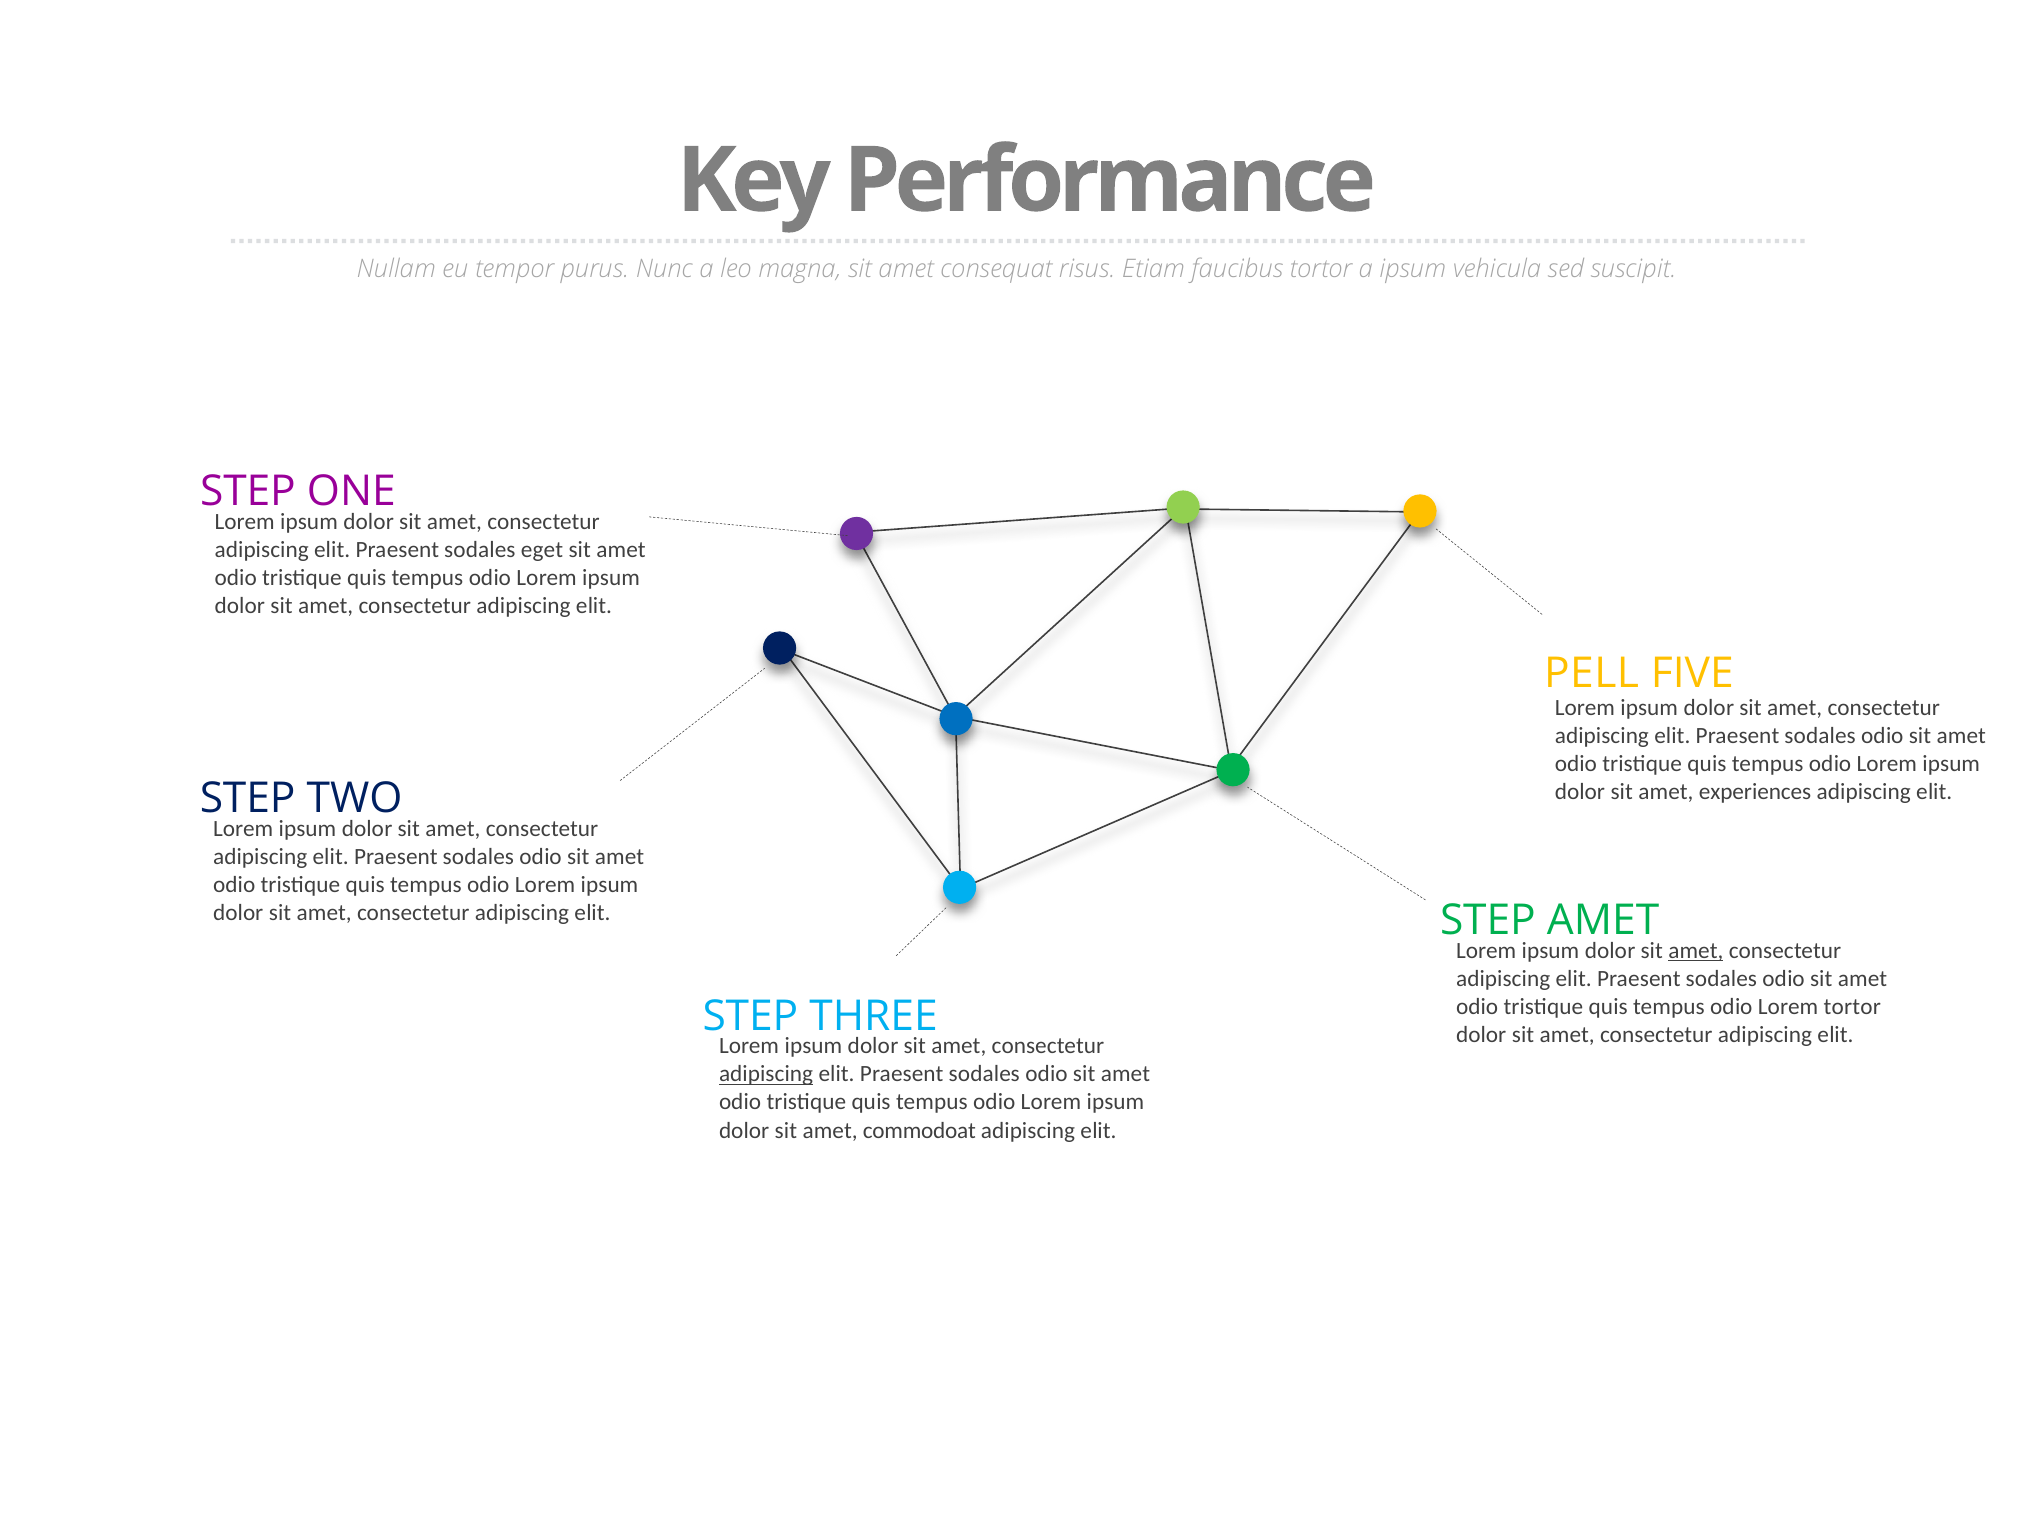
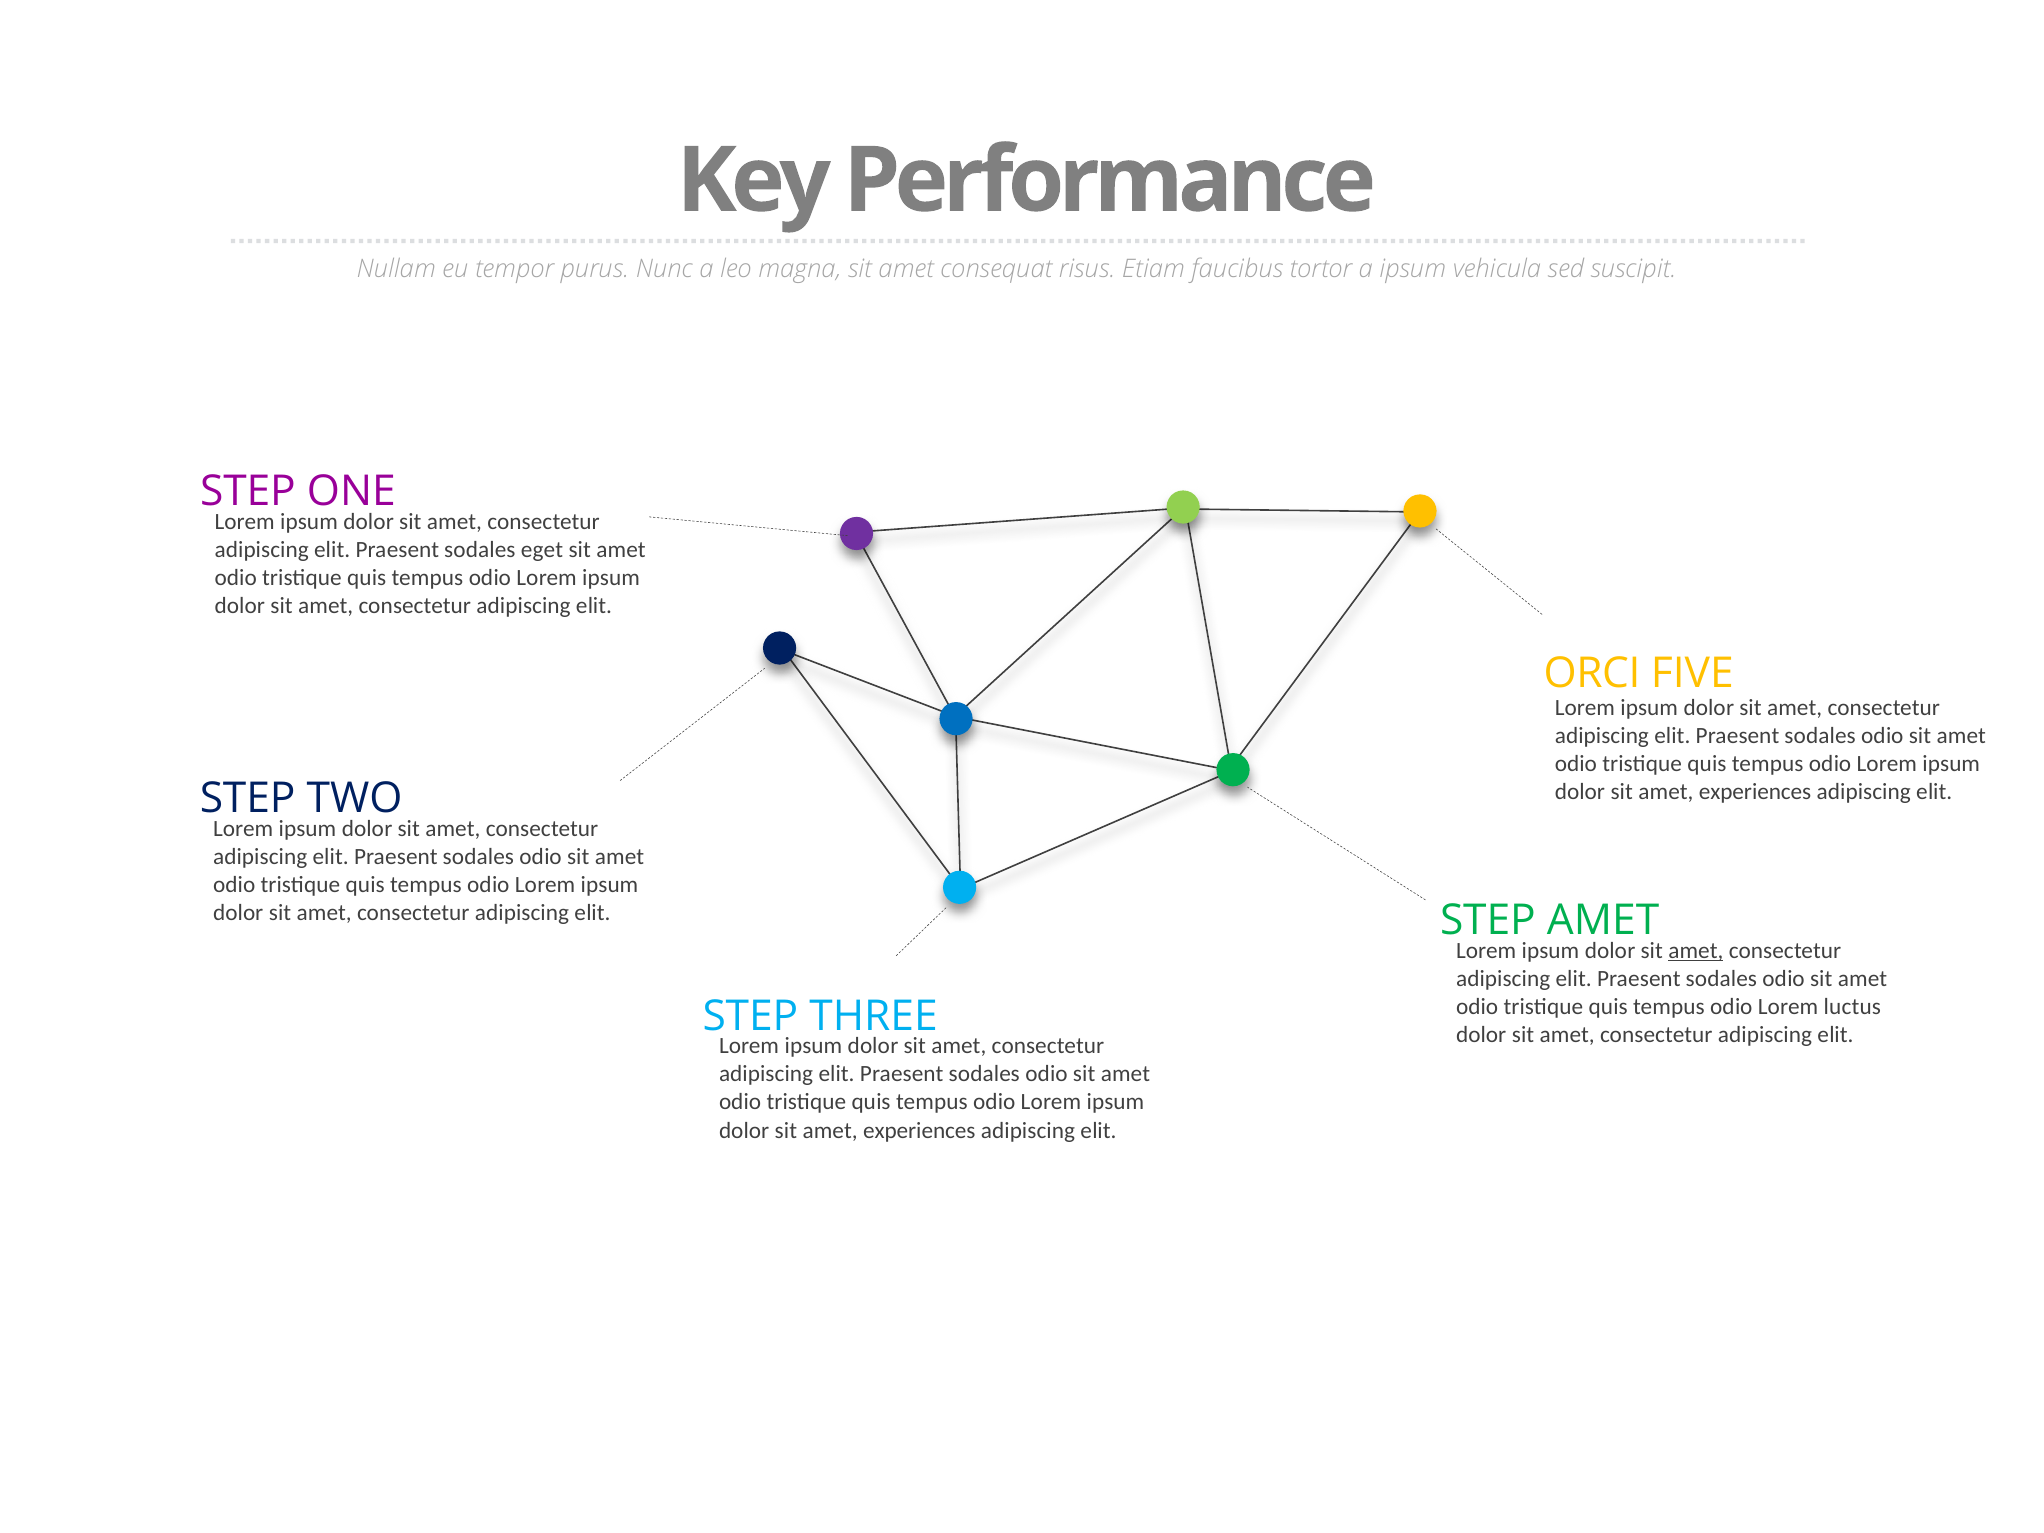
PELL: PELL -> ORCI
Lorem tortor: tortor -> luctus
adipiscing at (766, 1074) underline: present -> none
commodoat at (919, 1130): commodoat -> experiences
